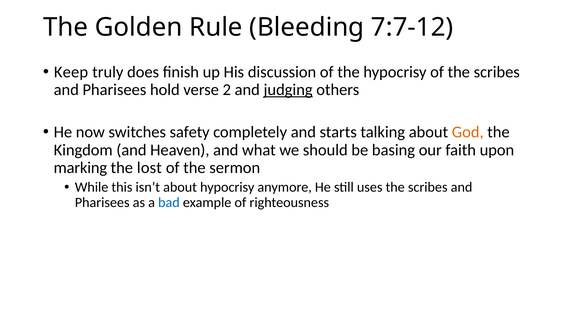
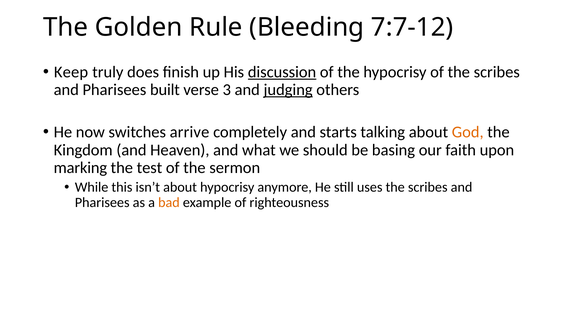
discussion underline: none -> present
hold: hold -> built
2: 2 -> 3
safety: safety -> arrive
lost: lost -> test
bad colour: blue -> orange
